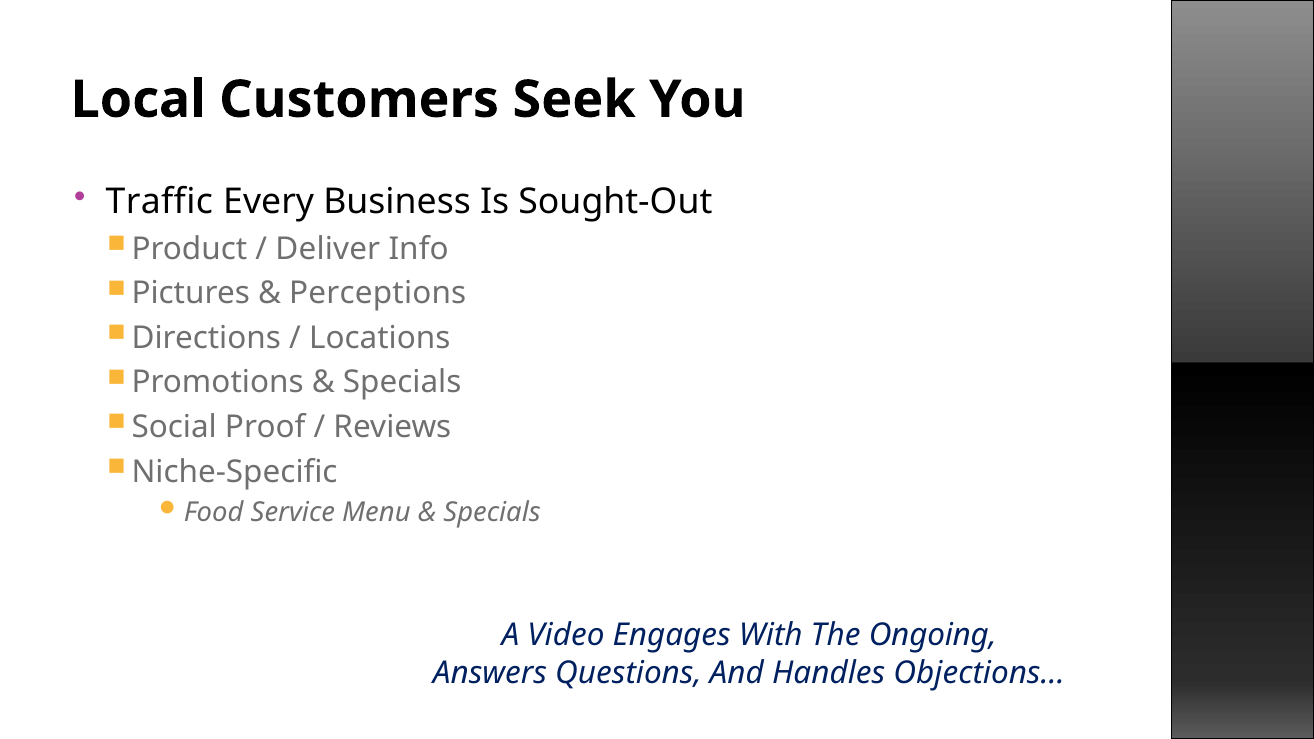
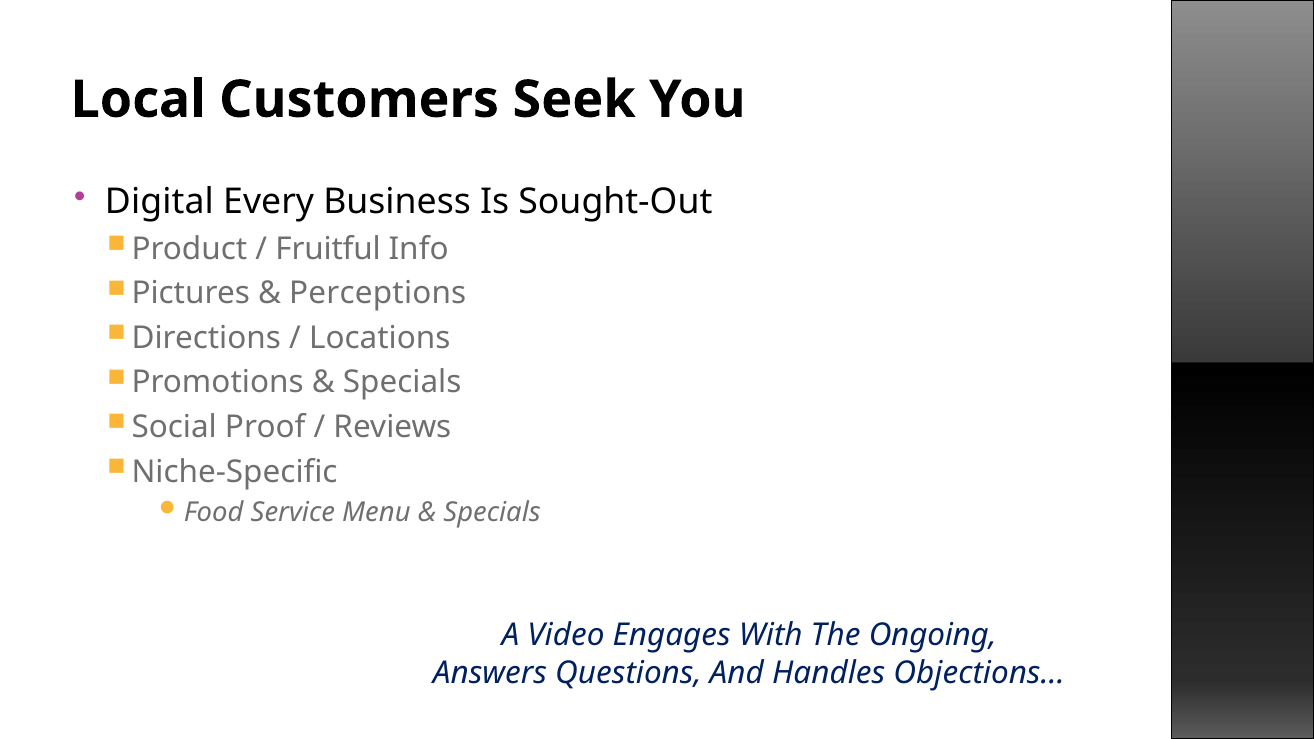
Traffic: Traffic -> Digital
Deliver: Deliver -> Fruitful
